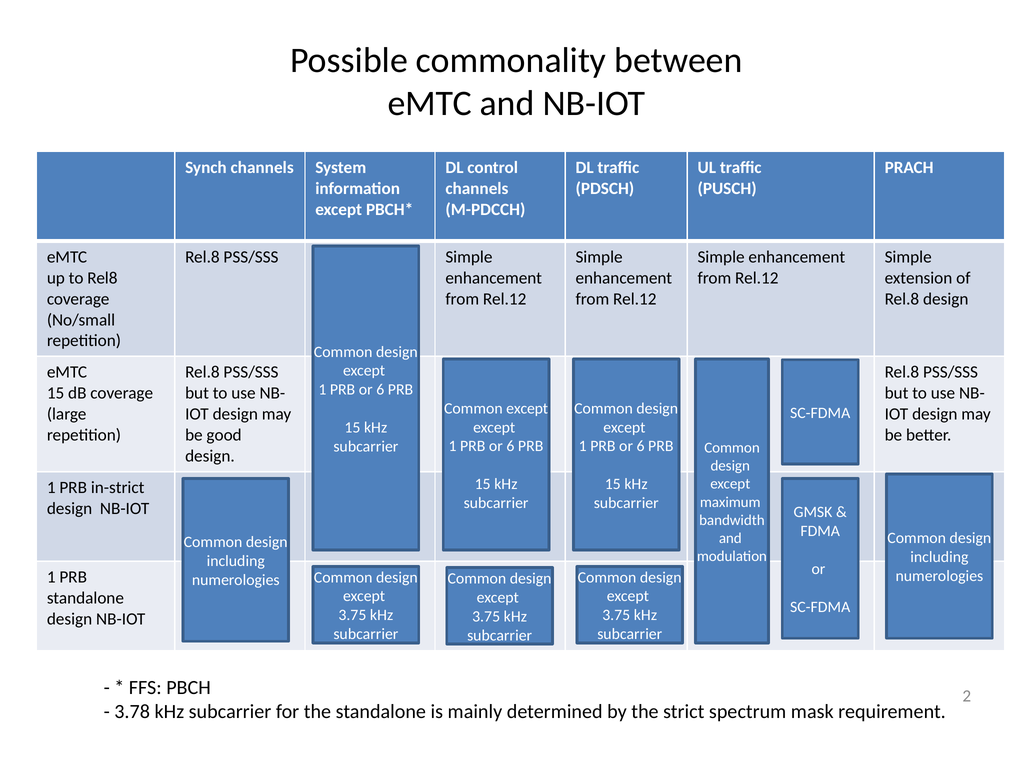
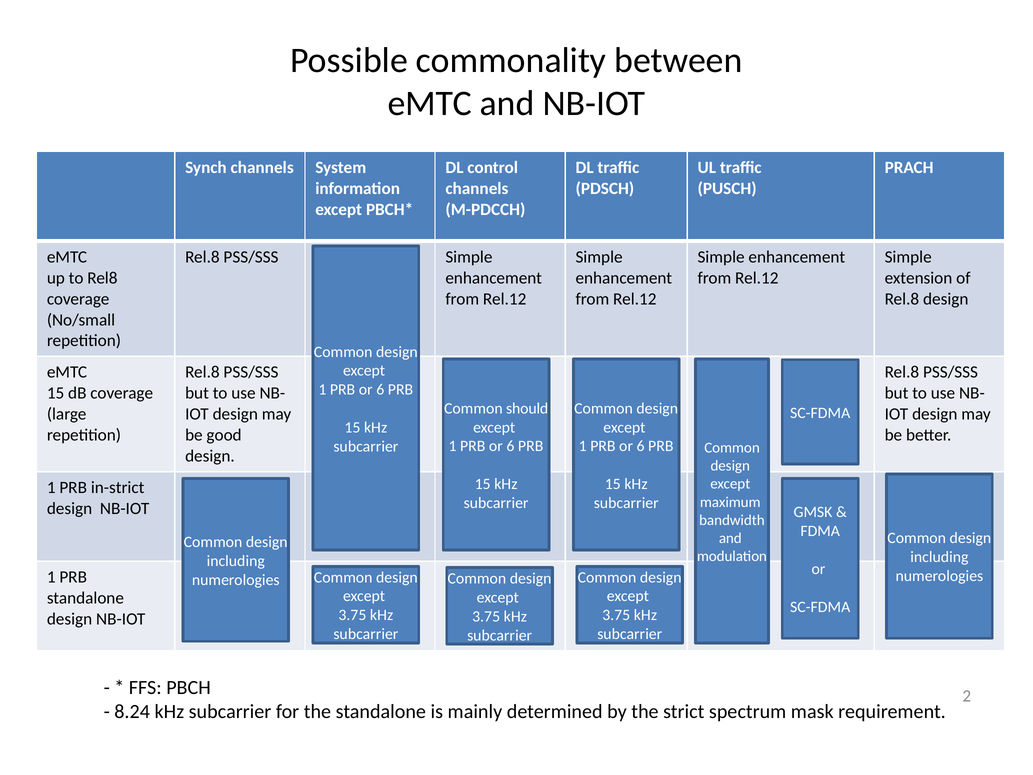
Common except: except -> should
3.78: 3.78 -> 8.24
